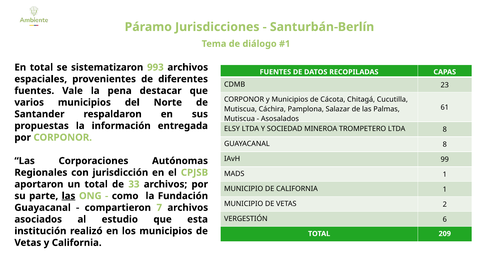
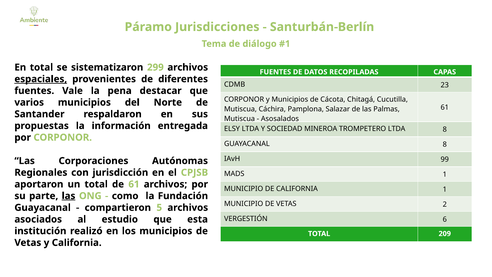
993: 993 -> 299
espaciales underline: none -> present
de 33: 33 -> 61
7: 7 -> 5
